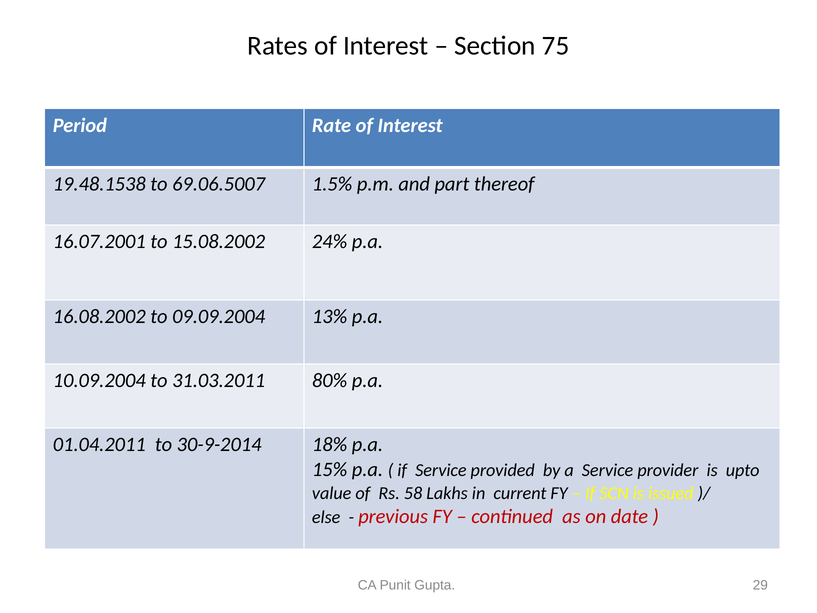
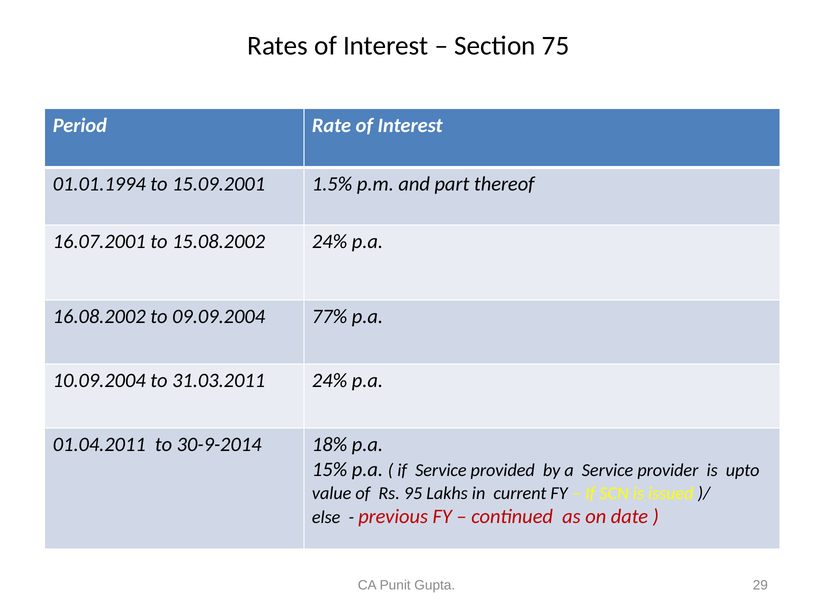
19.48.1538: 19.48.1538 -> 01.01.1994
69.06.5007: 69.06.5007 -> 15.09.2001
13%: 13% -> 77%
31.03.2011 80%: 80% -> 24%
58: 58 -> 95
